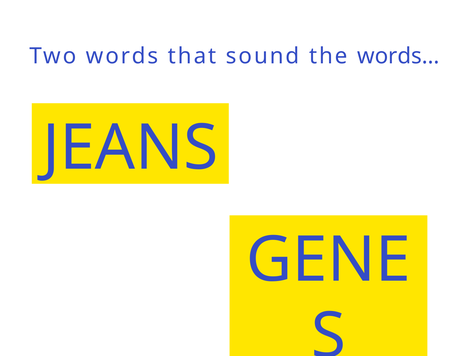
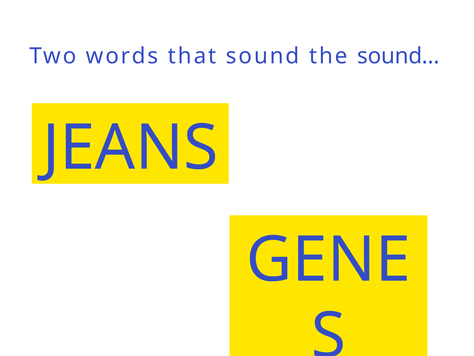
words…: words… -> sound…
